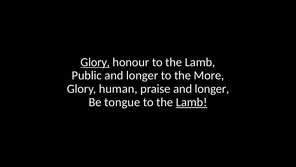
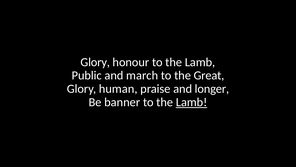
Glory at (95, 62) underline: present -> none
longer at (142, 75): longer -> march
More: More -> Great
tongue: tongue -> banner
